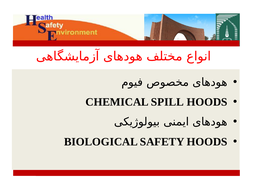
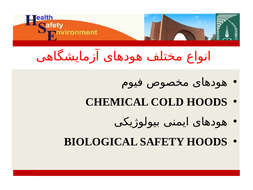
SPILL: SPILL -> COLD
